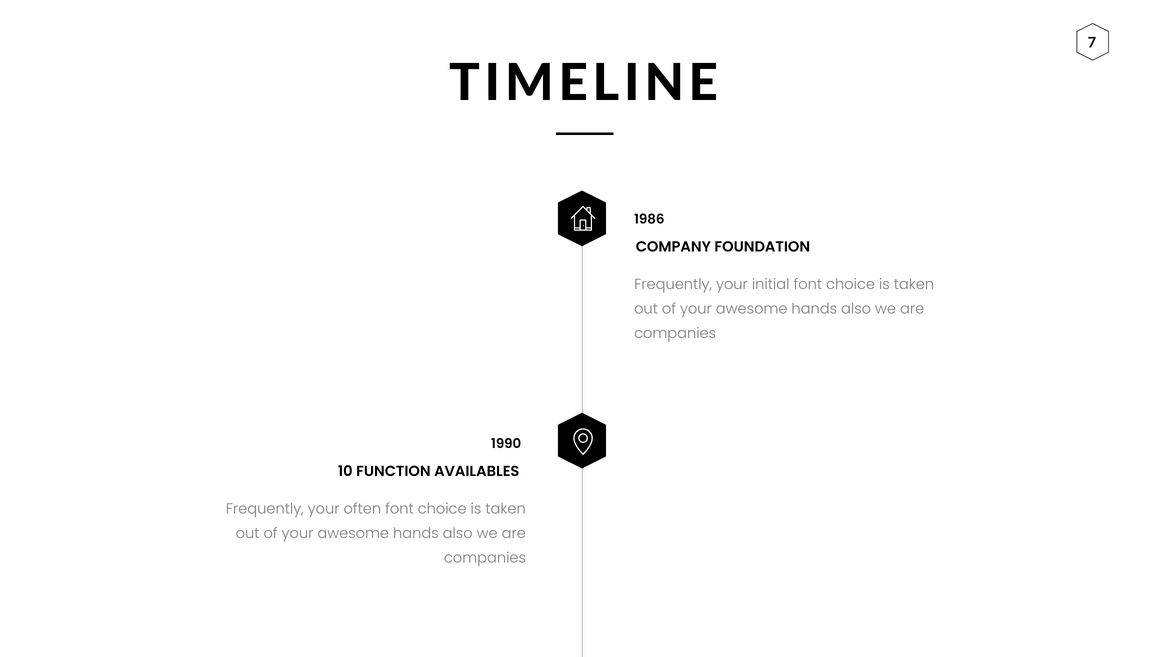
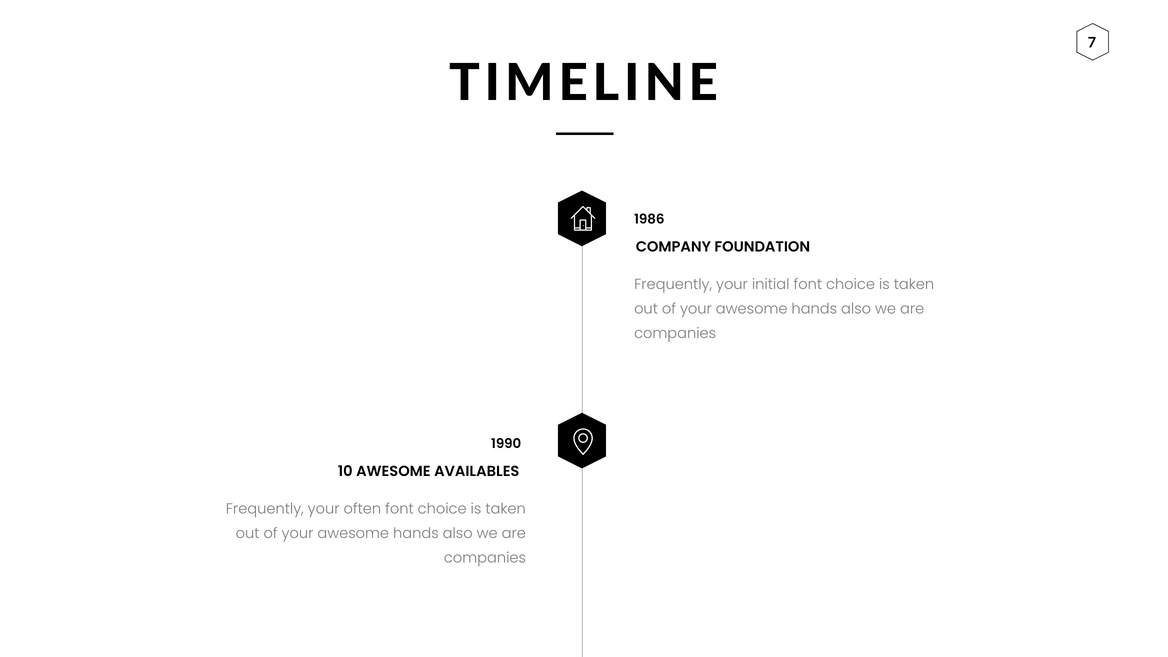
10 FUNCTION: FUNCTION -> AWESOME
